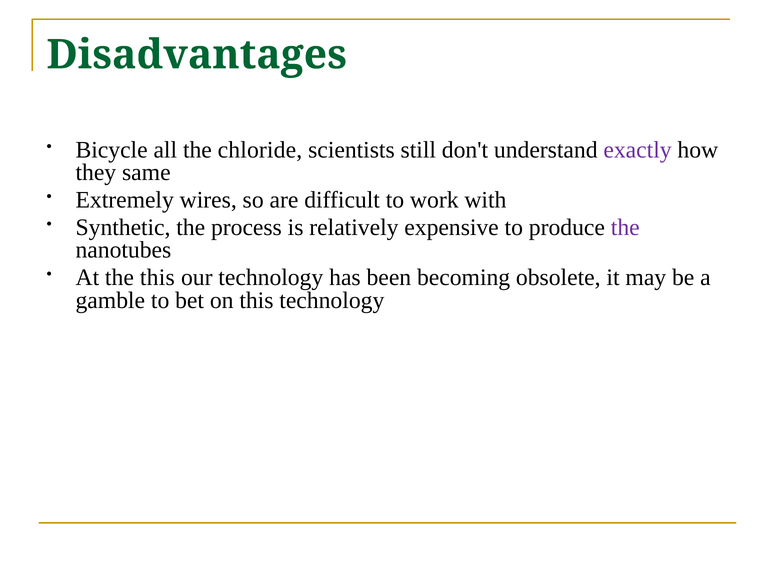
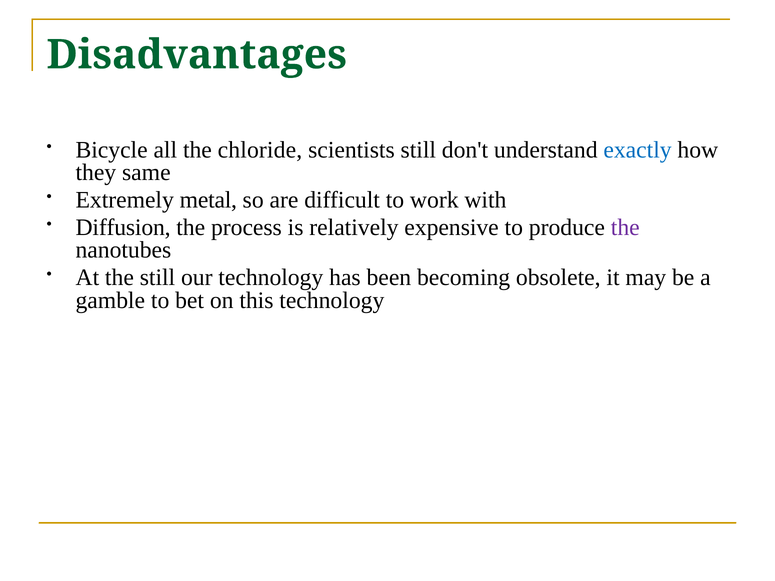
exactly colour: purple -> blue
wires: wires -> metal
Synthetic: Synthetic -> Diffusion
the this: this -> still
